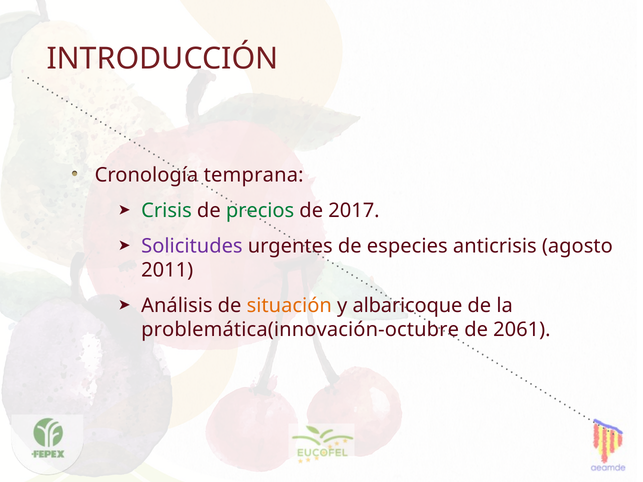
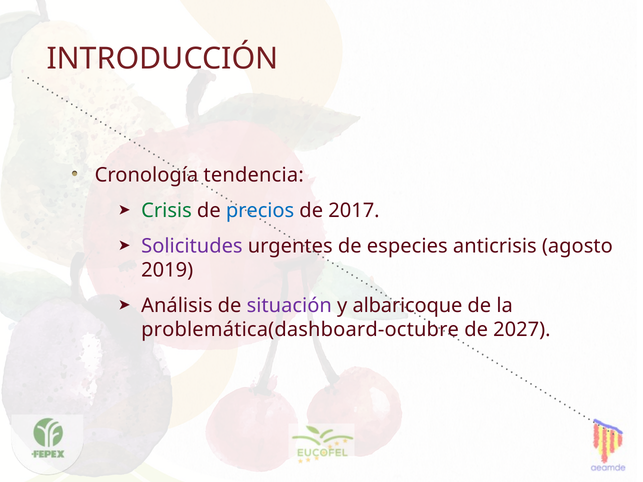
temprana: temprana -> tendencia
precios colour: green -> blue
2011: 2011 -> 2019
situación colour: orange -> purple
problemática(innovación-octubre: problemática(innovación-octubre -> problemática(dashboard-octubre
2061: 2061 -> 2027
